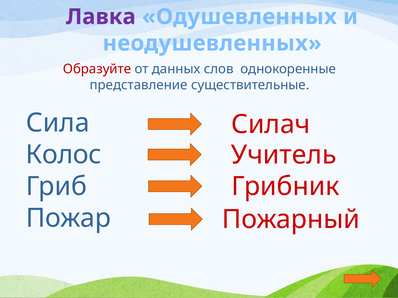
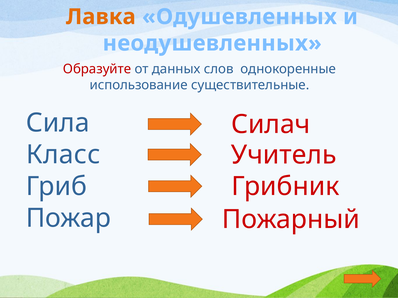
Лавка colour: purple -> orange
представление: представление -> использование
Колос: Колос -> Класс
